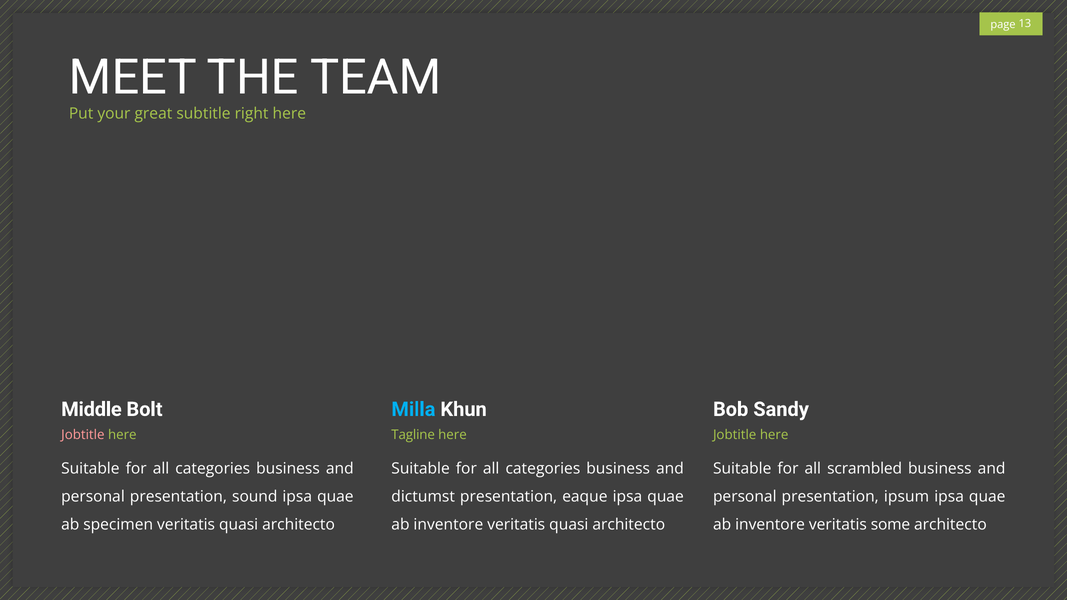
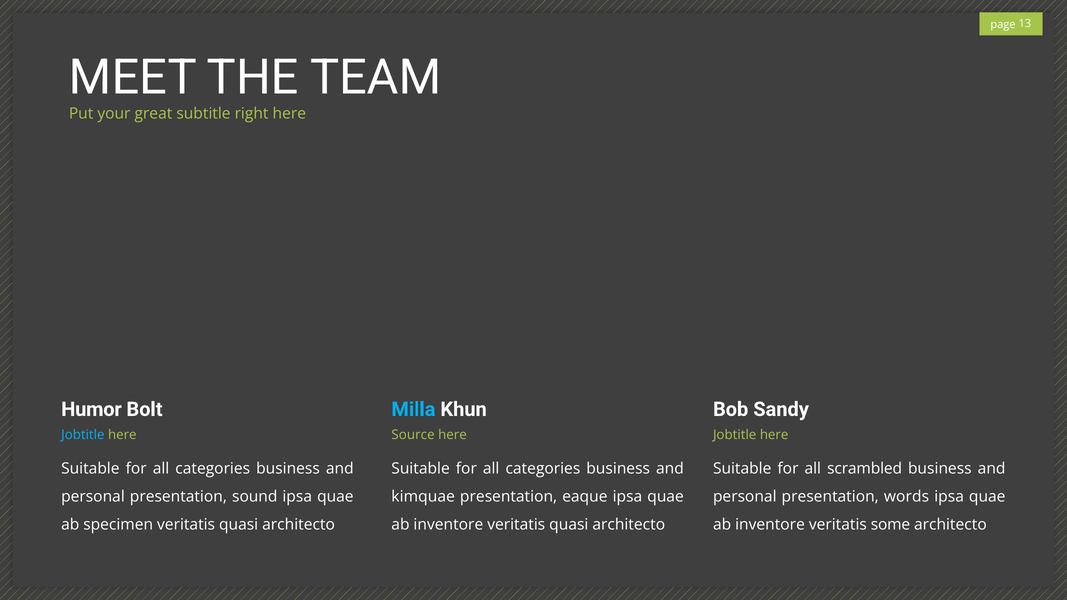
Middle: Middle -> Humor
Jobtitle at (83, 435) colour: pink -> light blue
Tagline: Tagline -> Source
dictumst: dictumst -> kimquae
ipsum: ipsum -> words
